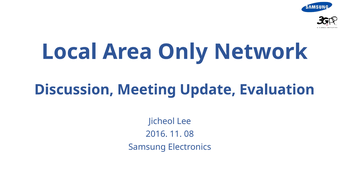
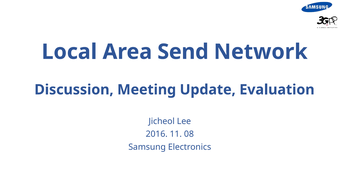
Only: Only -> Send
